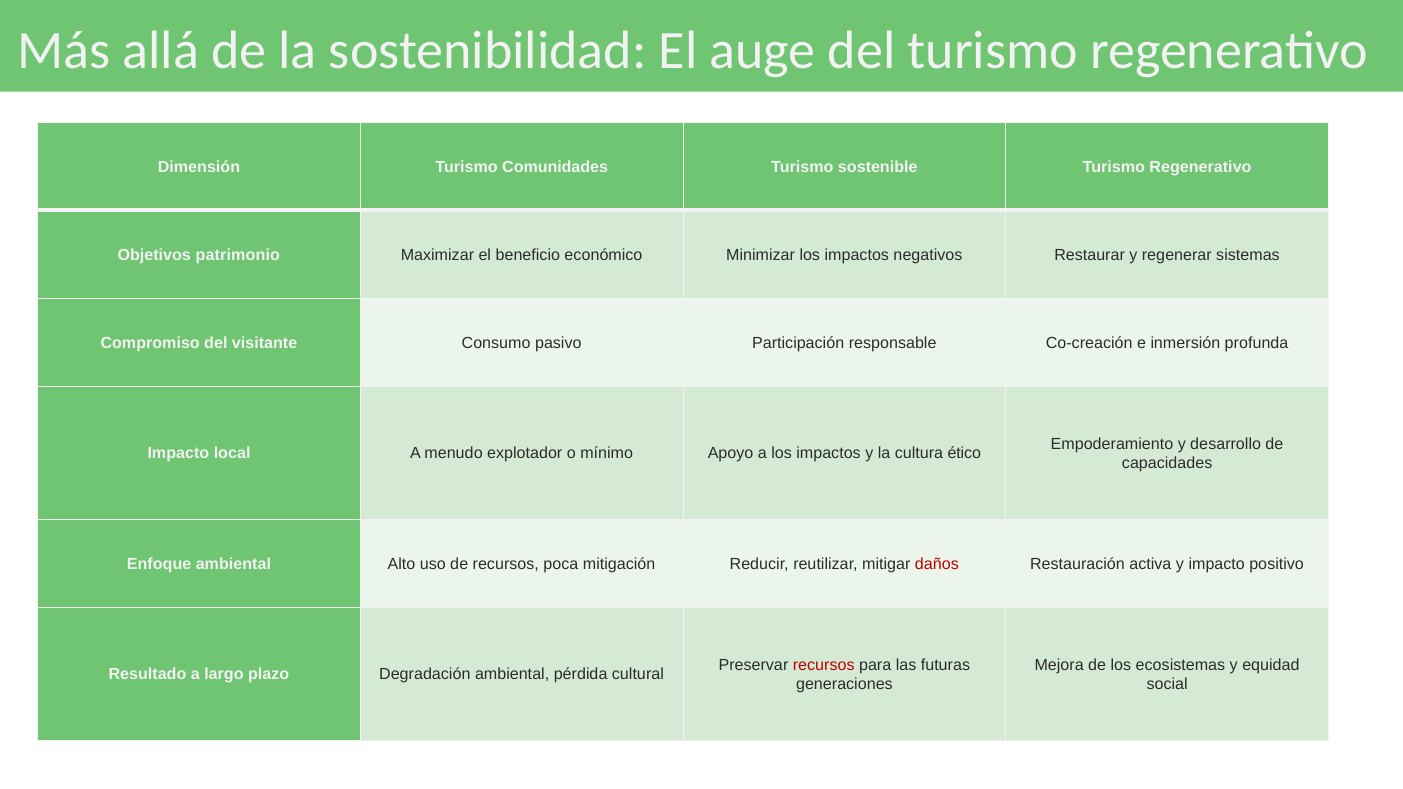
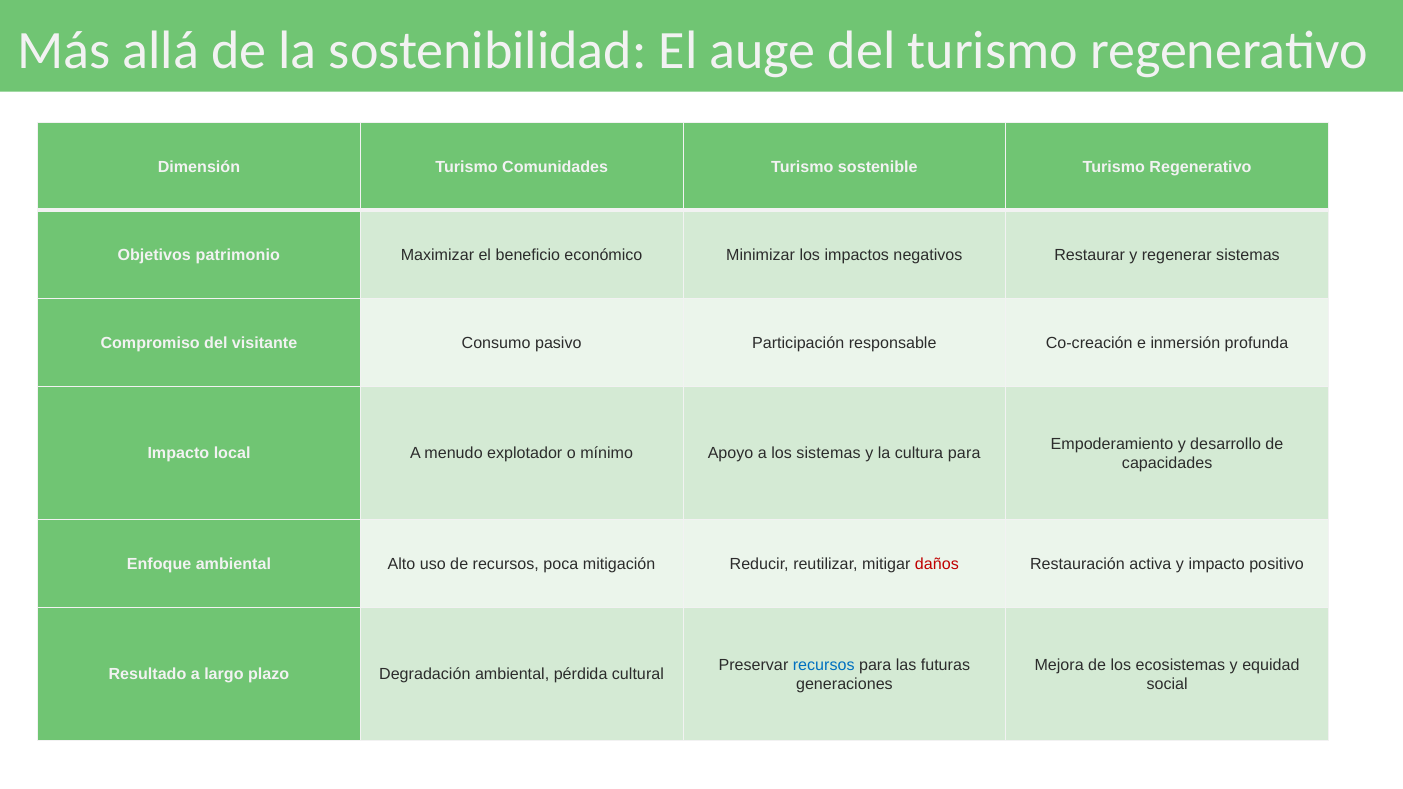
a los impactos: impactos -> sistemas
cultura ético: ético -> para
recursos at (824, 665) colour: red -> blue
